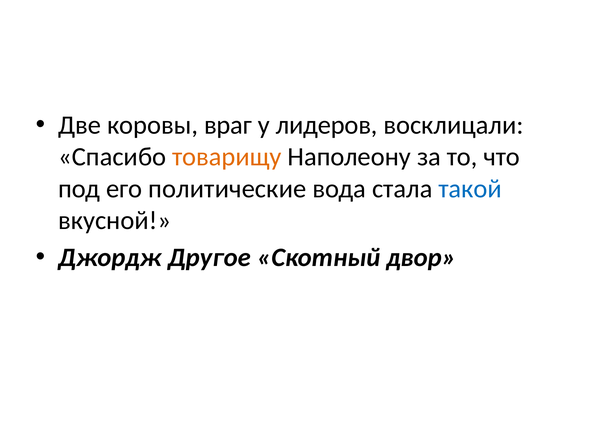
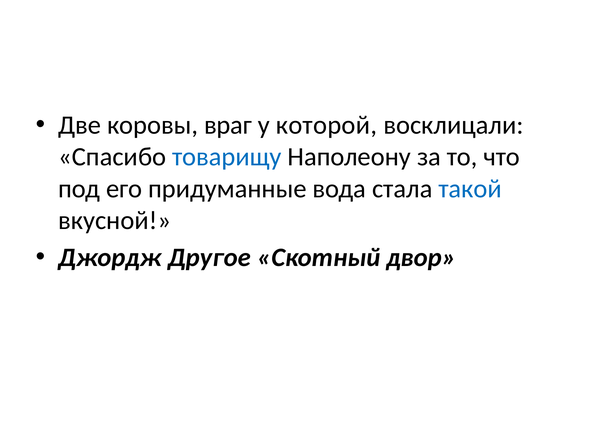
лидеров: лидеров -> которой
товарищу colour: orange -> blue
политические: политические -> придуманные
